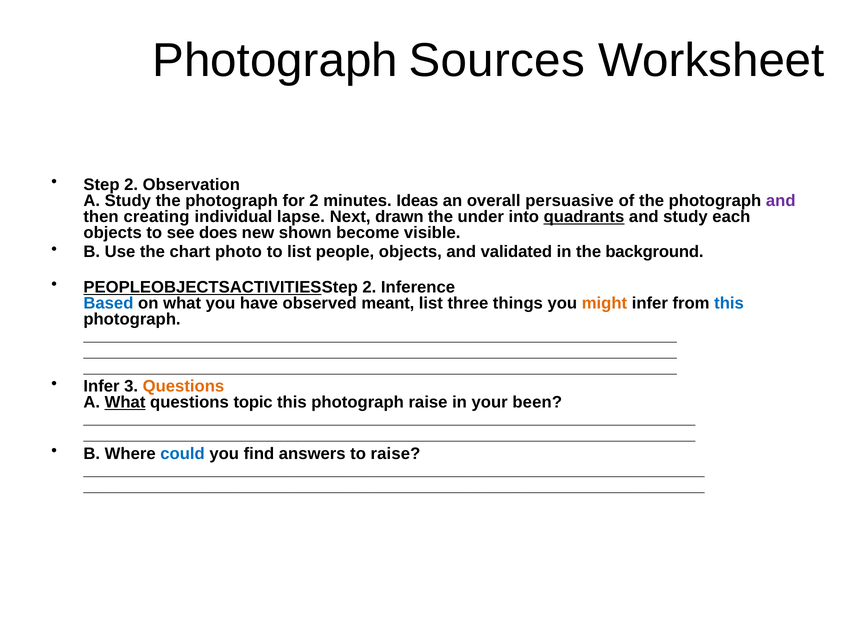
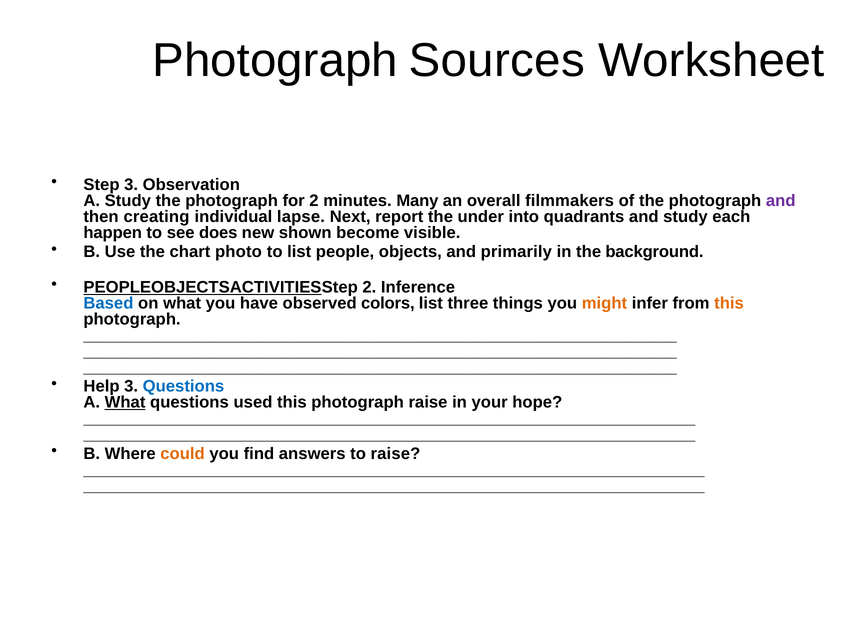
Step 2: 2 -> 3
Ideas: Ideas -> Many
persuasive: persuasive -> filmmakers
drawn: drawn -> report
quadrants underline: present -> none
objects at (113, 233): objects -> happen
validated: validated -> primarily
meant: meant -> colors
this at (729, 303) colour: blue -> orange
Infer at (102, 386): Infer -> Help
Questions at (183, 386) colour: orange -> blue
topic: topic -> used
been: been -> hope
could colour: blue -> orange
